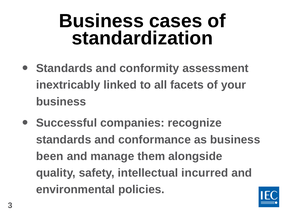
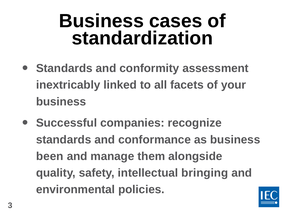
incurred: incurred -> bringing
